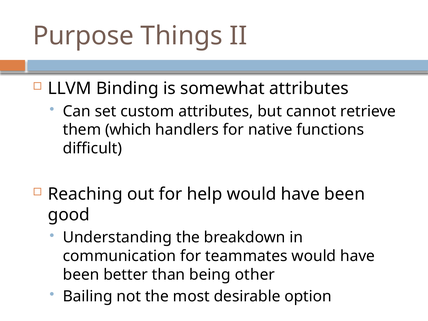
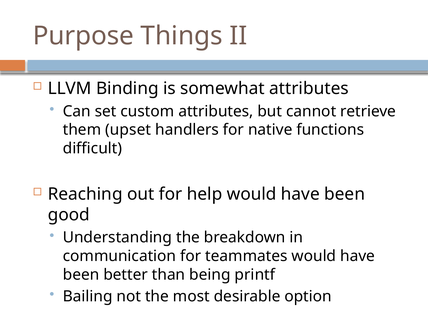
which: which -> upset
other: other -> printf
